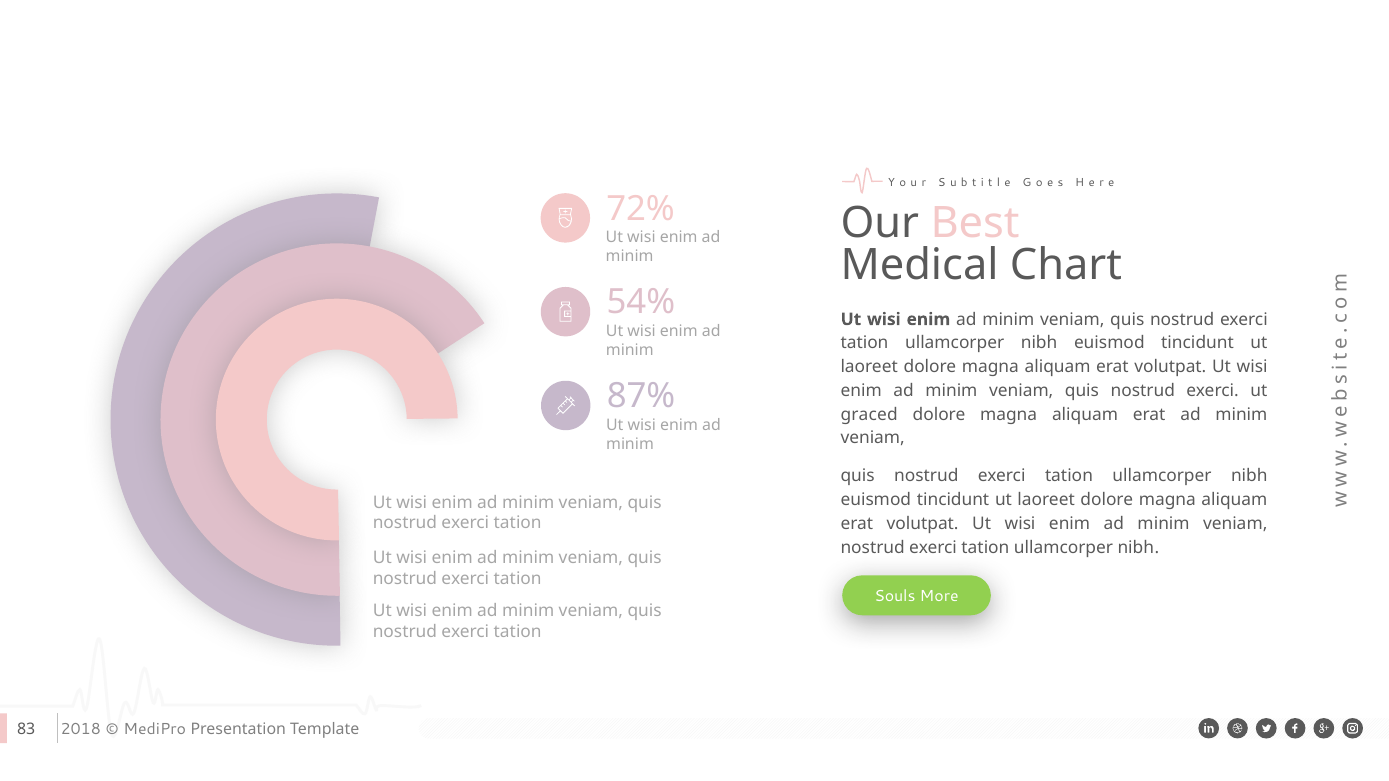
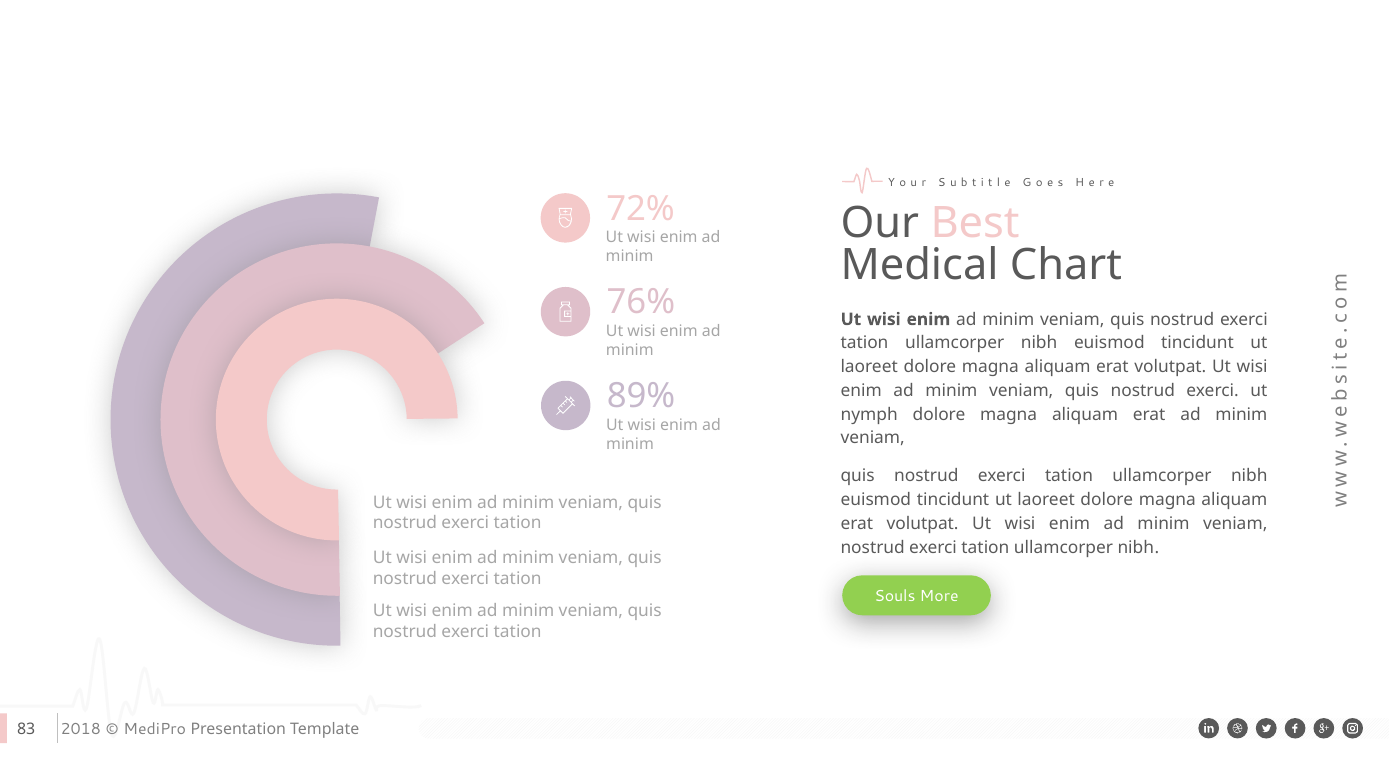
54%: 54% -> 76%
87%: 87% -> 89%
graced: graced -> nymph
